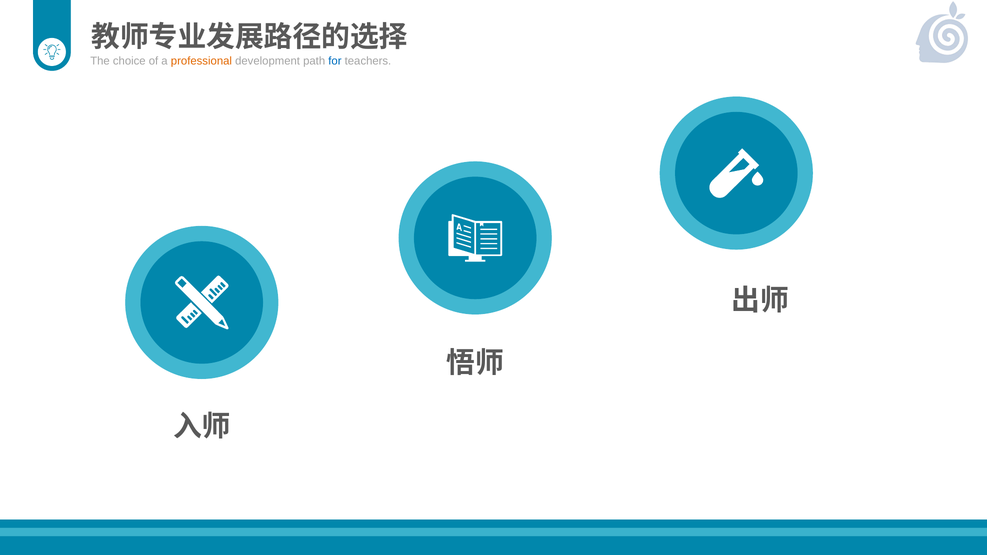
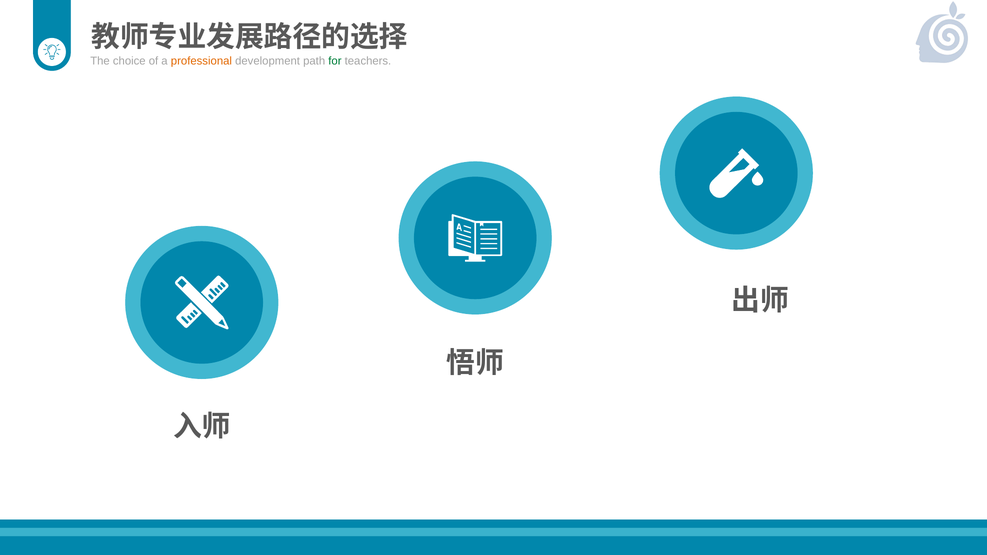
for colour: blue -> green
